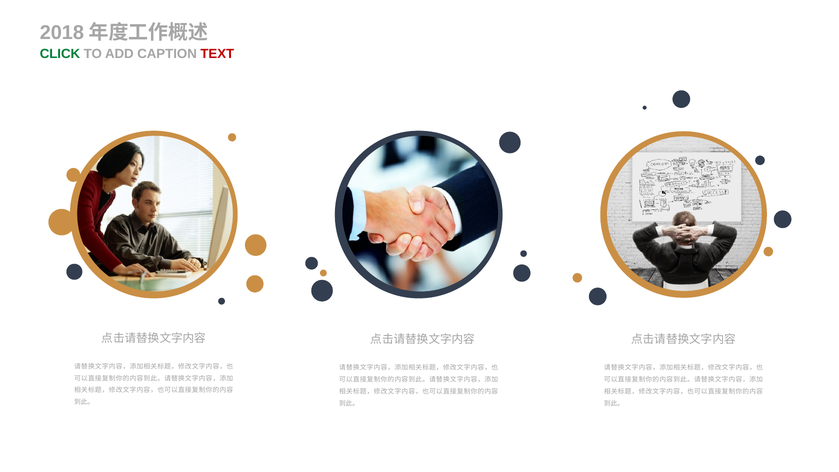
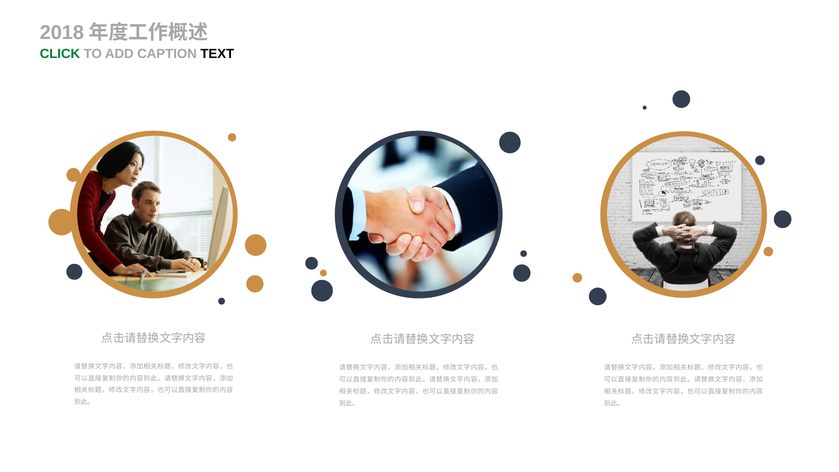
TEXT colour: red -> black
